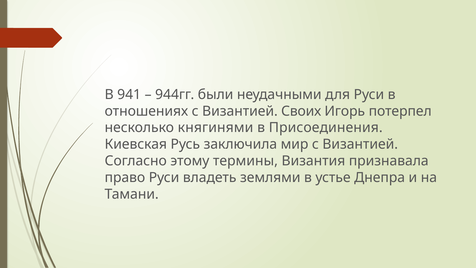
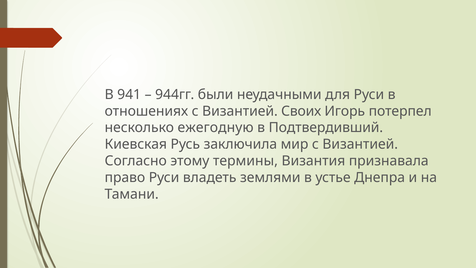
княгинями: княгинями -> ежегодную
Присоединения: Присоединения -> Подтвердивший
